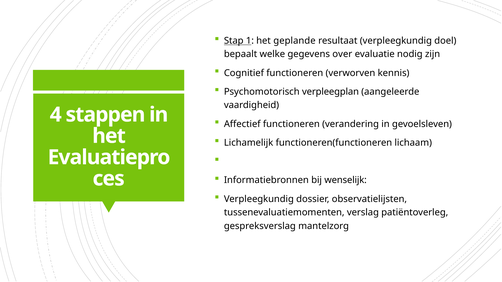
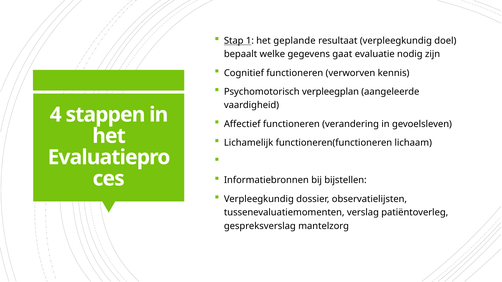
over: over -> gaat
wenselijk: wenselijk -> bijstellen
